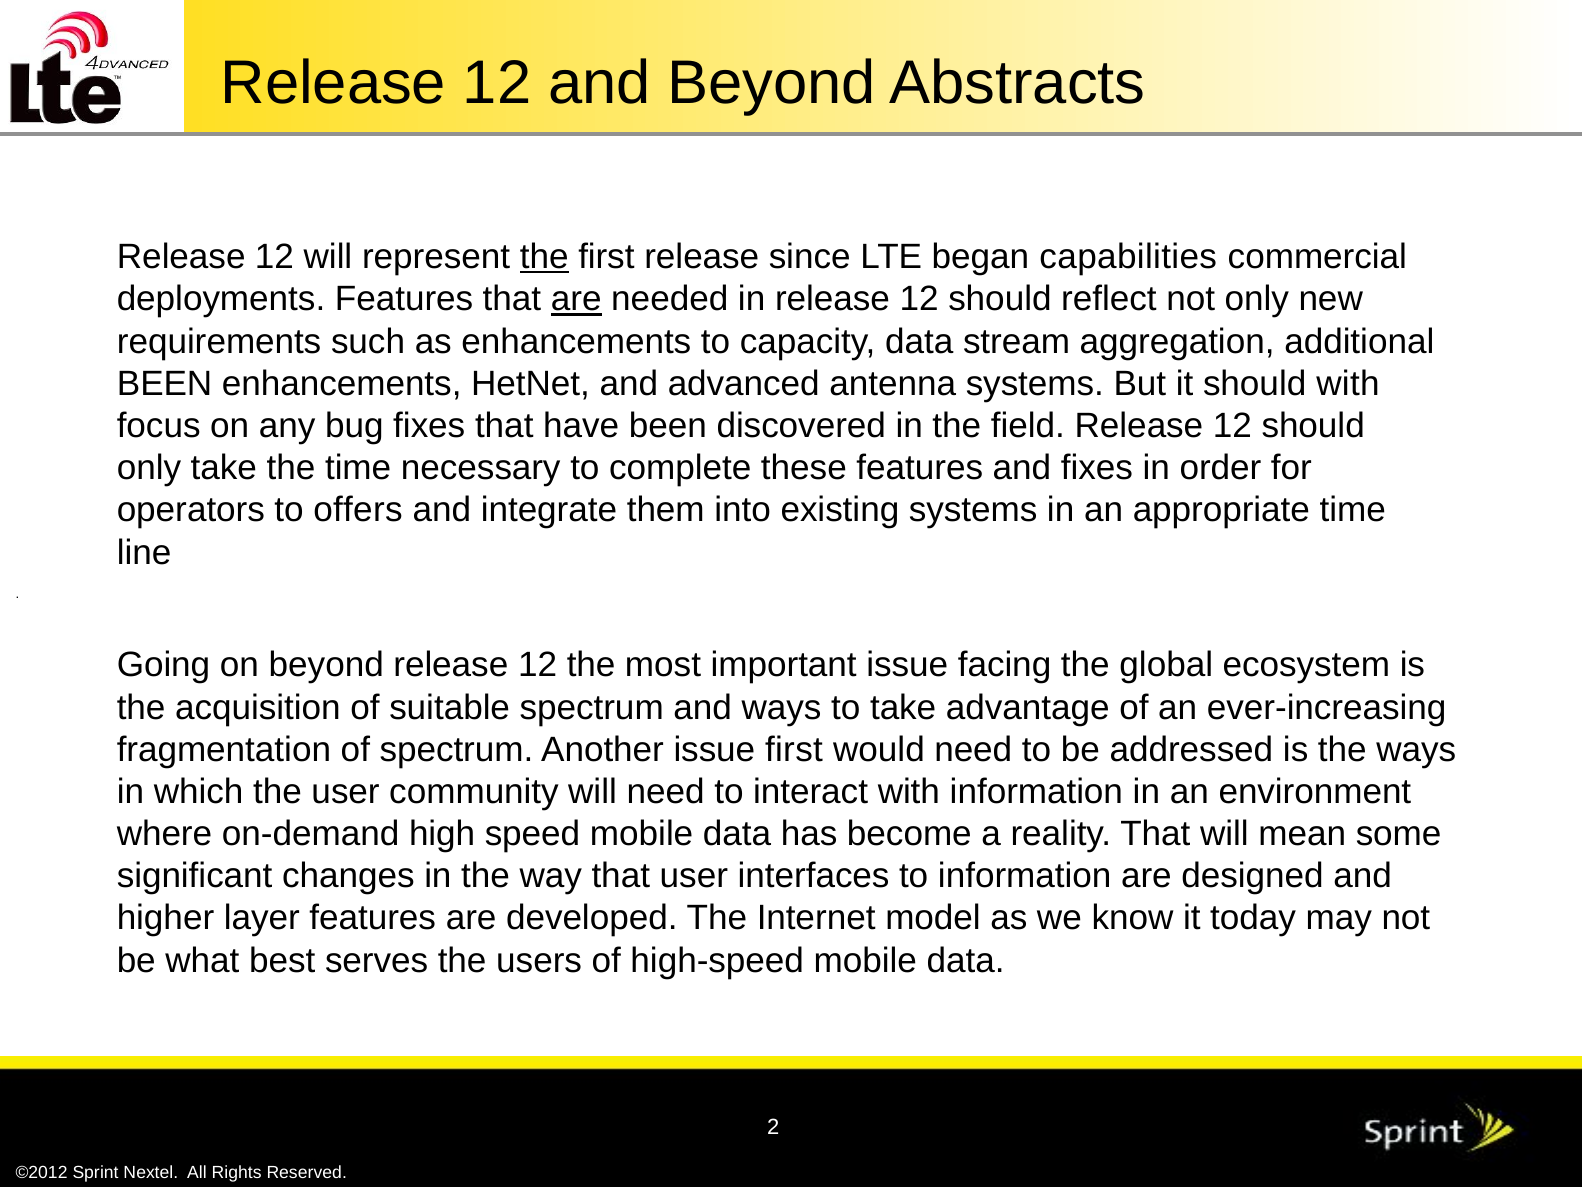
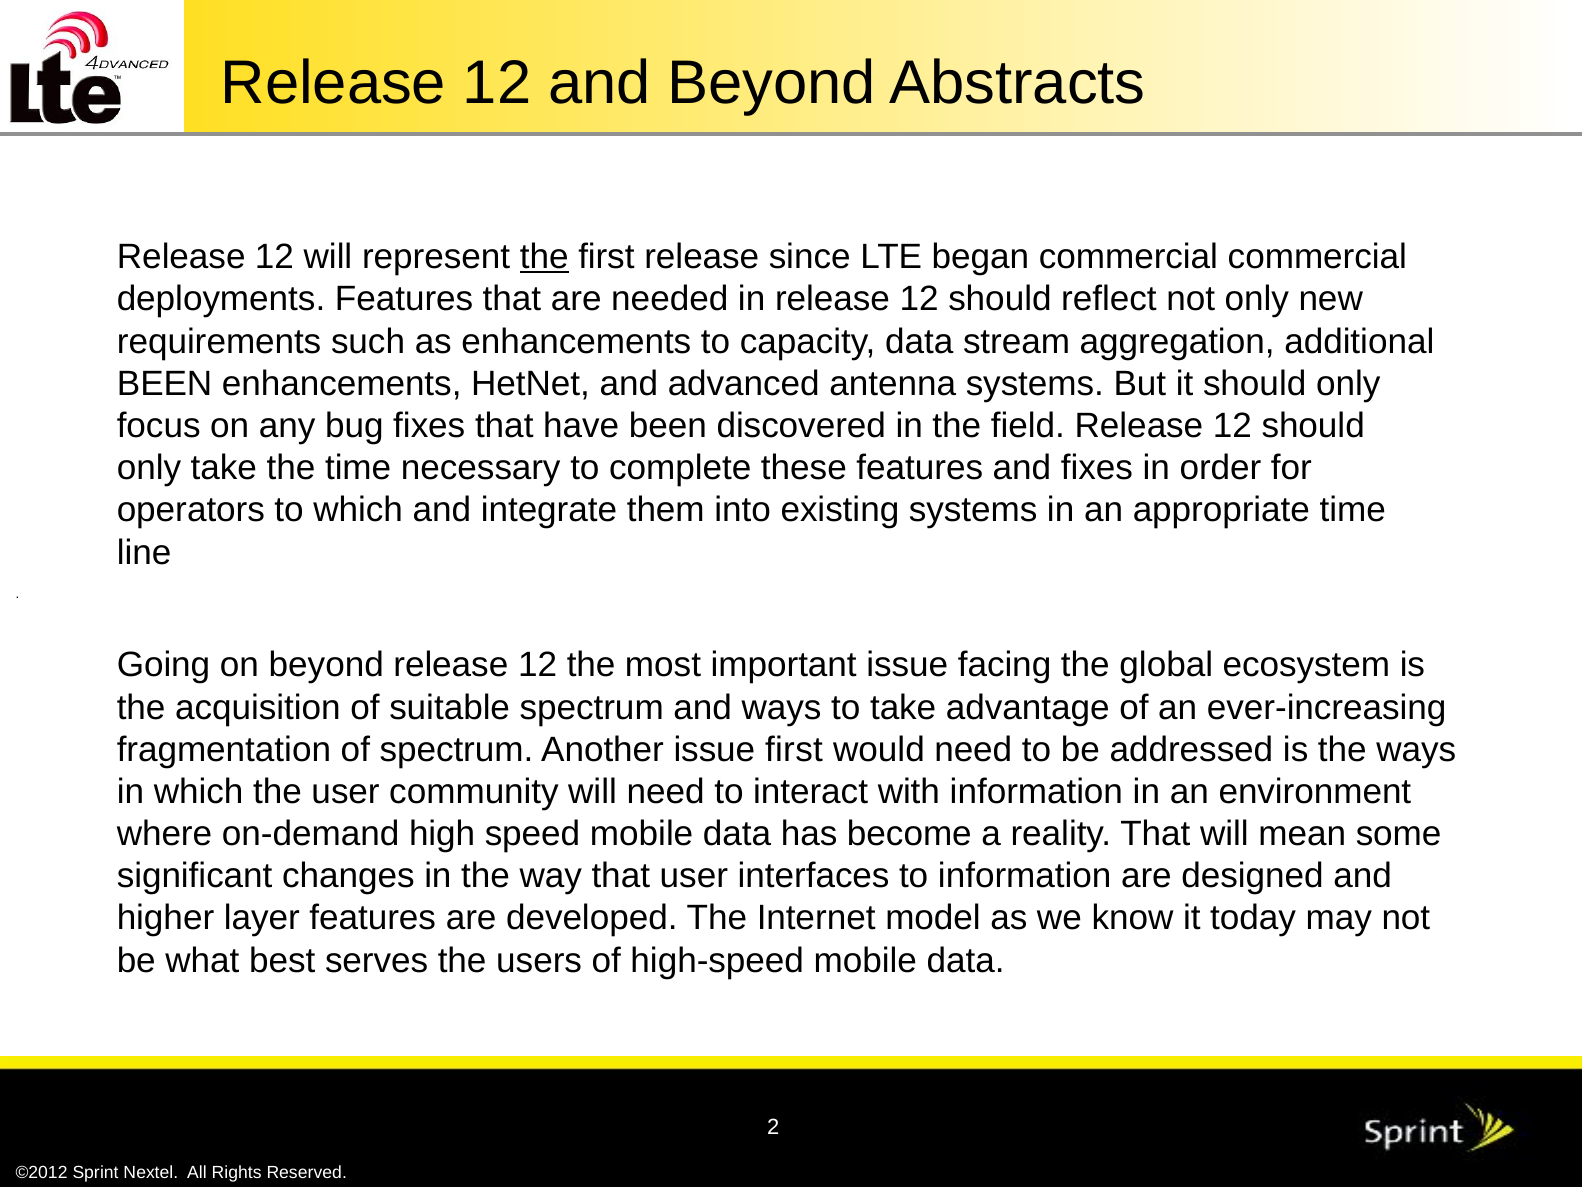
began capabilities: capabilities -> commercial
are at (576, 299) underline: present -> none
it should with: with -> only
to offers: offers -> which
